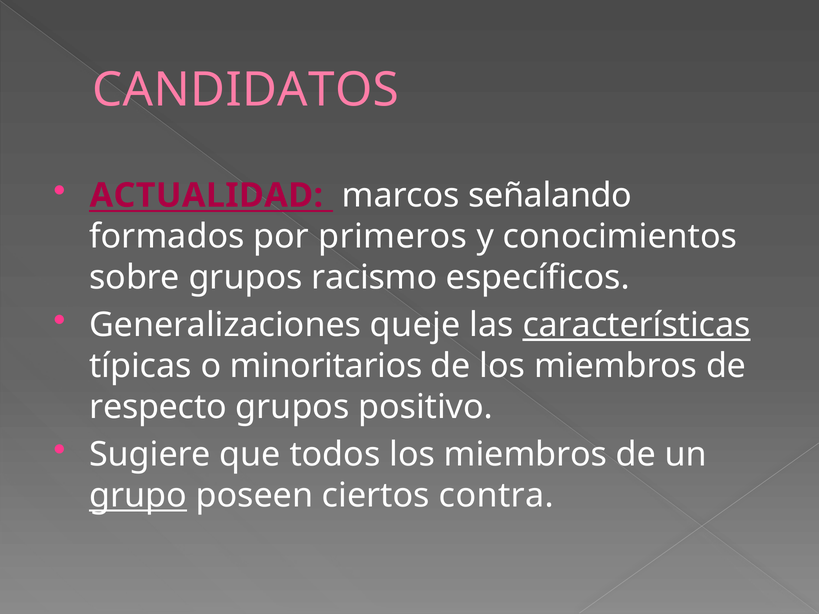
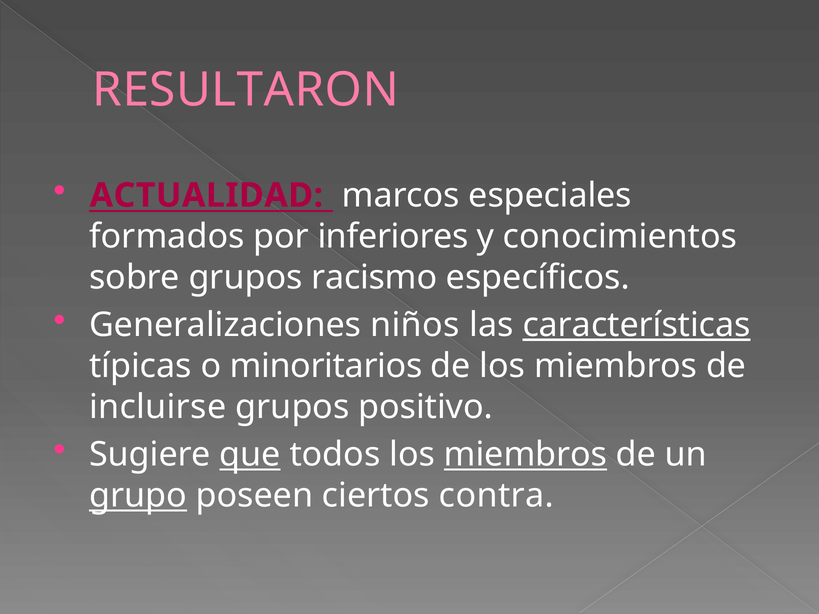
CANDIDATOS: CANDIDATOS -> RESULTARON
señalando: señalando -> especiales
primeros: primeros -> inferiores
queje: queje -> niños
respecto: respecto -> incluirse
que underline: none -> present
miembros at (525, 455) underline: none -> present
